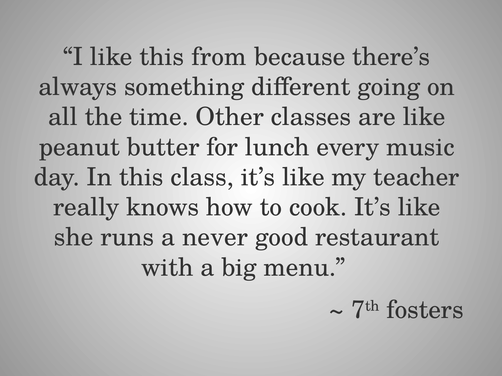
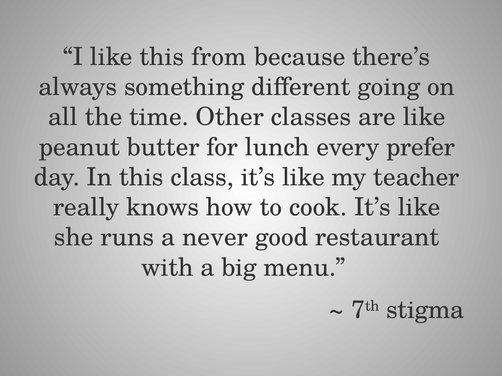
music: music -> prefer
fosters: fosters -> stigma
